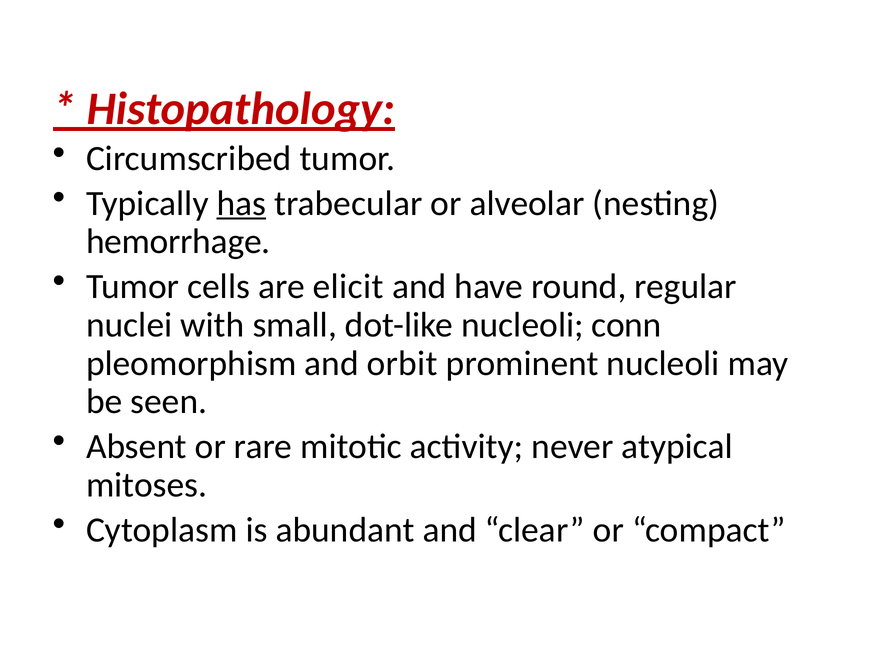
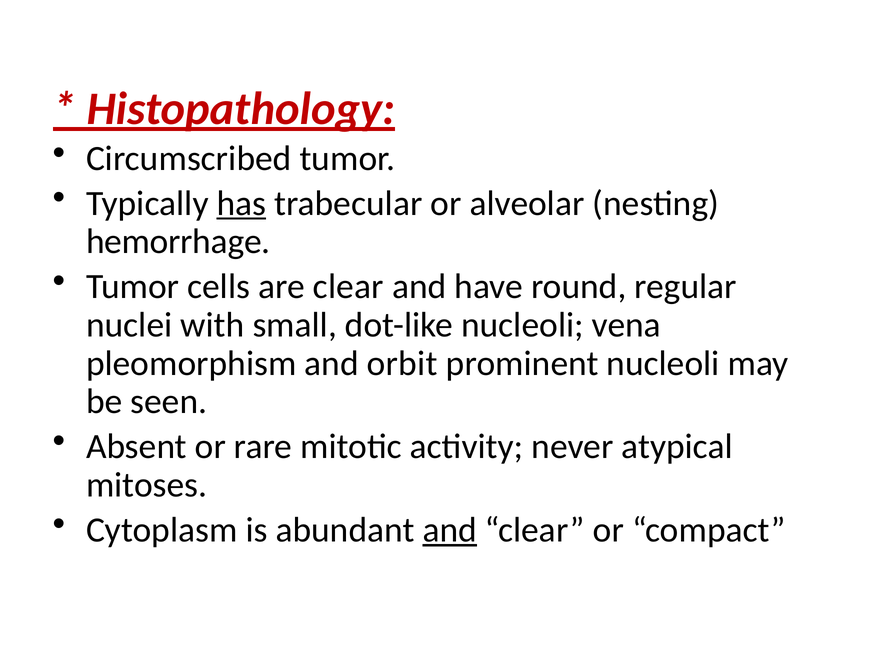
are elicit: elicit -> clear
conn: conn -> vena
and at (450, 530) underline: none -> present
